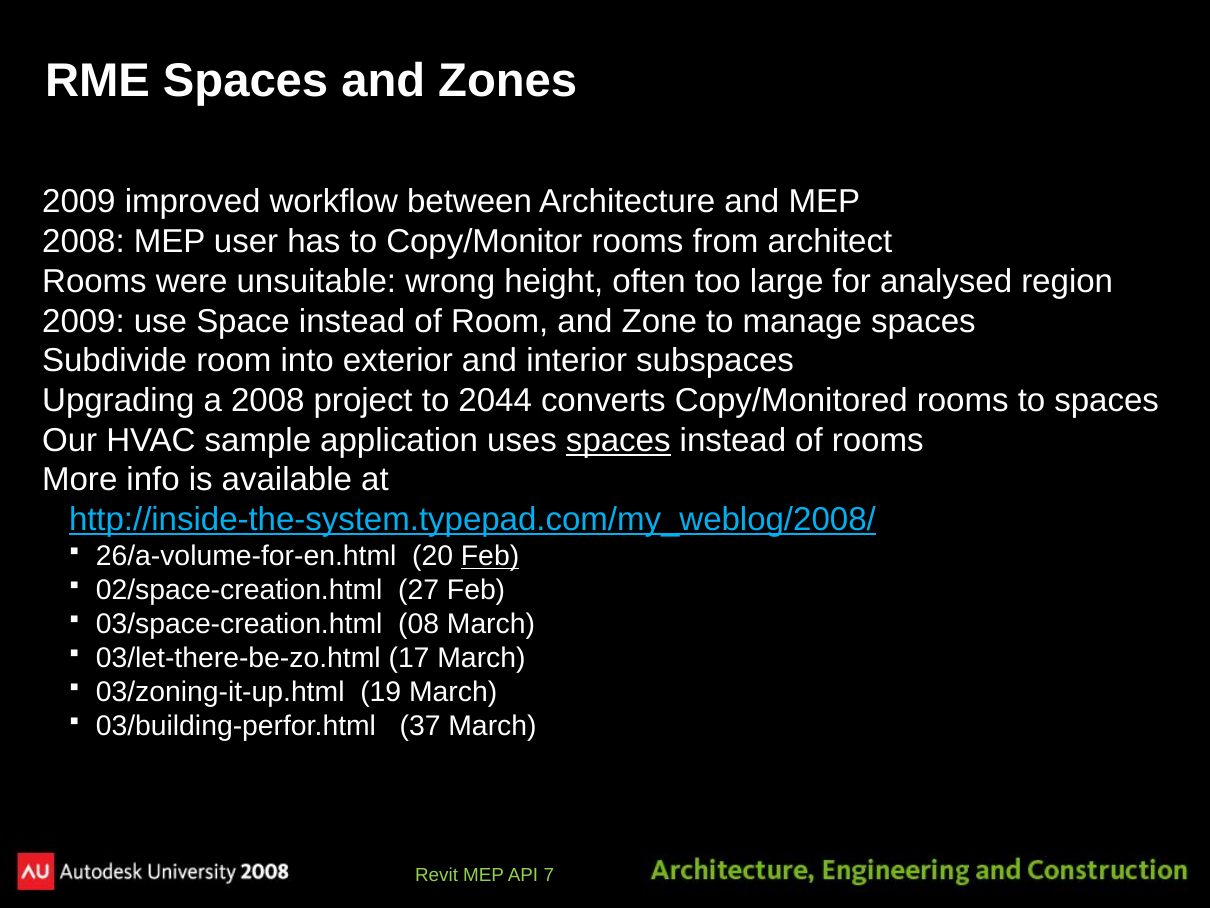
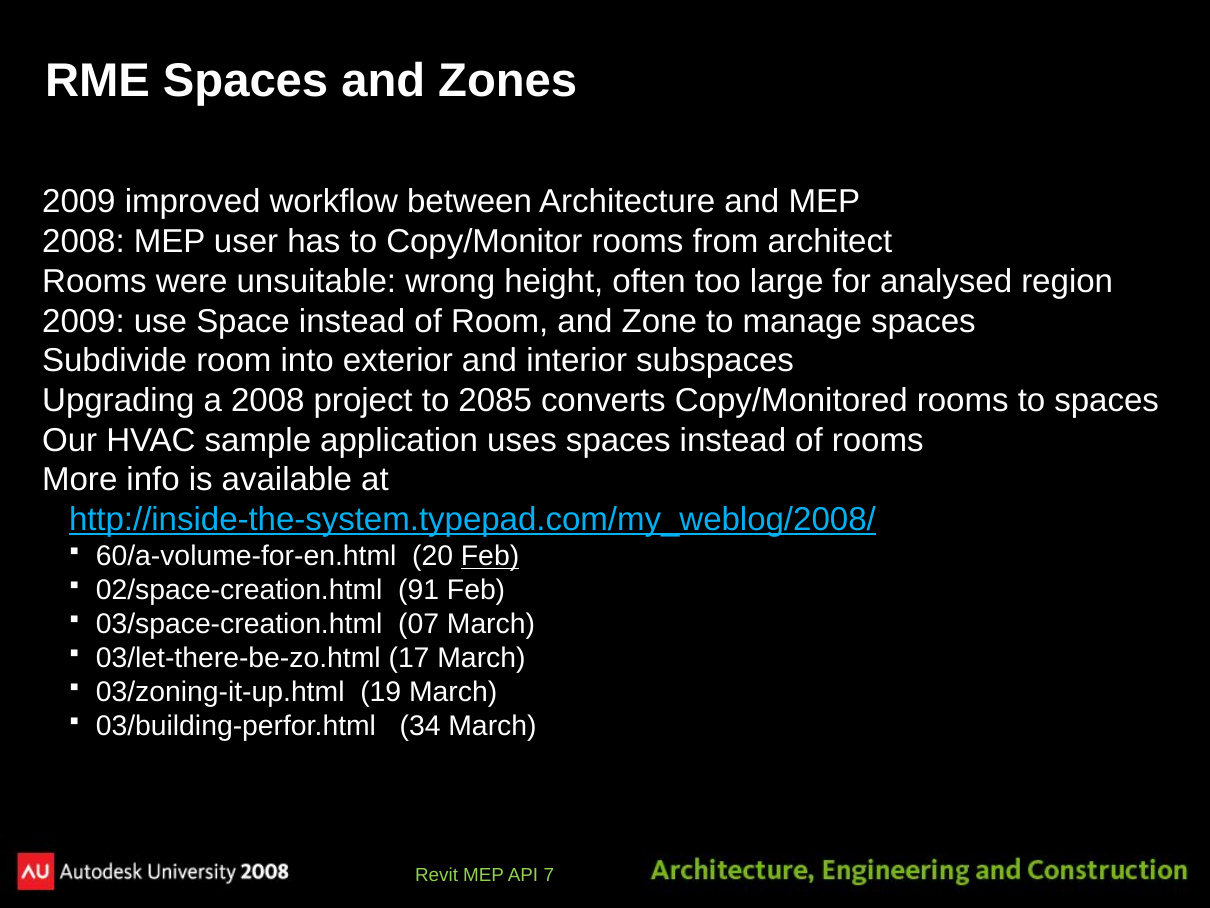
2044: 2044 -> 2085
spaces at (618, 440) underline: present -> none
26/a-volume-for-en.html: 26/a-volume-for-en.html -> 60/a-volume-for-en.html
27: 27 -> 91
08: 08 -> 07
37: 37 -> 34
